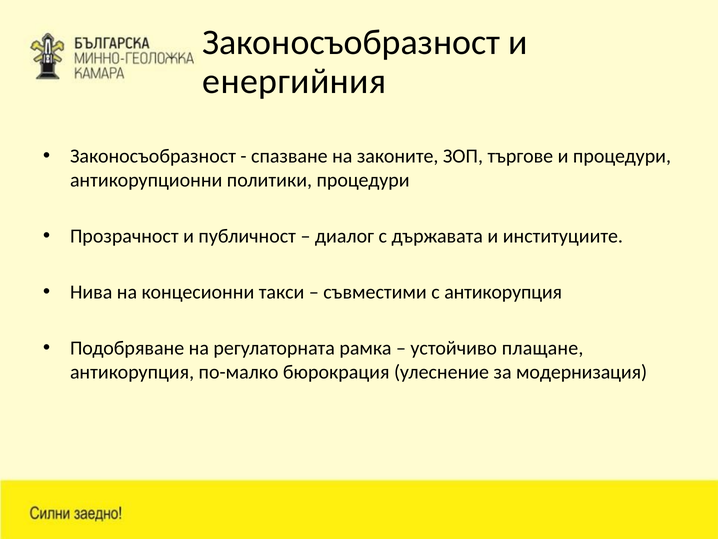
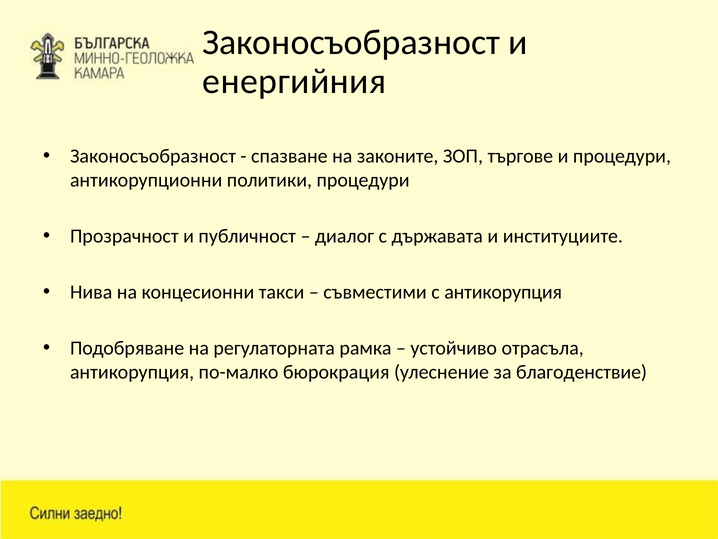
плащане: плащане -> отрасъла
модернизация: модернизация -> благоденствие
